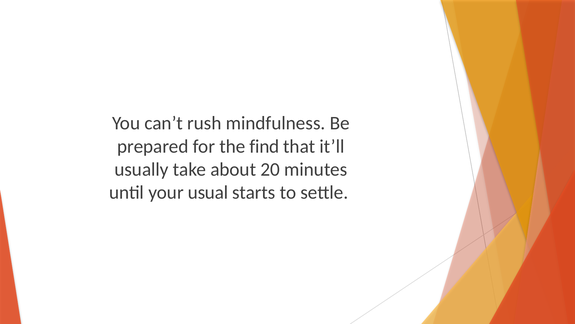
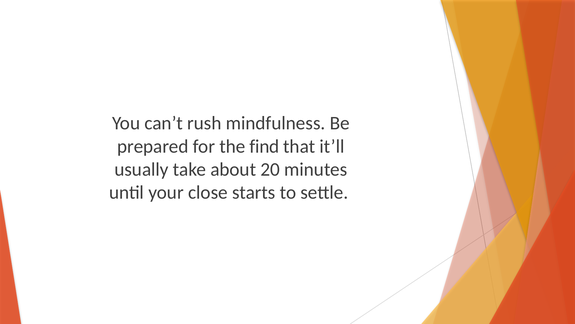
usual: usual -> close
